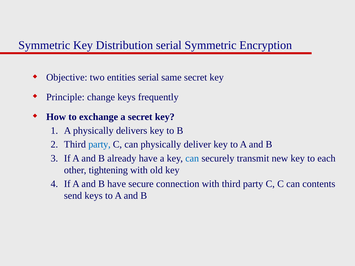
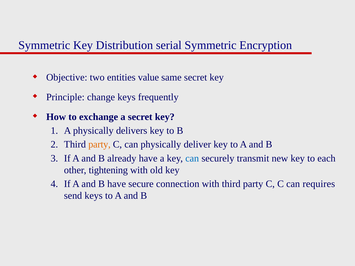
entities serial: serial -> value
party at (99, 145) colour: blue -> orange
contents: contents -> requires
